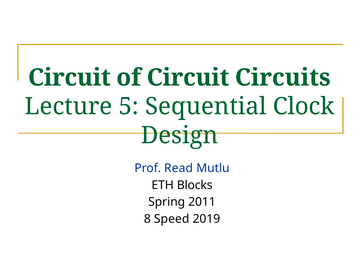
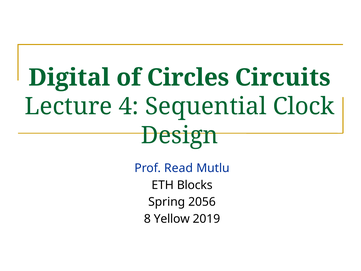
Circuit at (69, 78): Circuit -> Digital
of Circuit: Circuit -> Circles
5: 5 -> 4
2011: 2011 -> 2056
Speed: Speed -> Yellow
